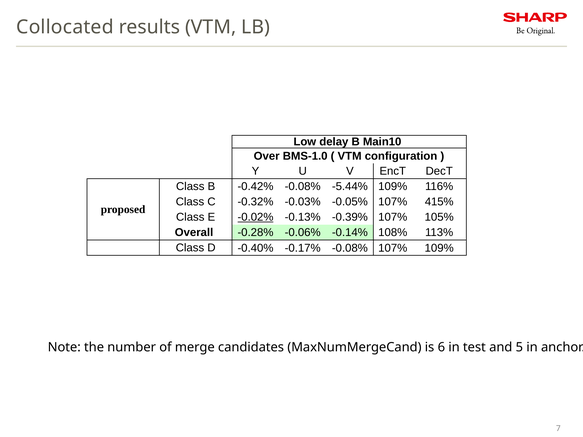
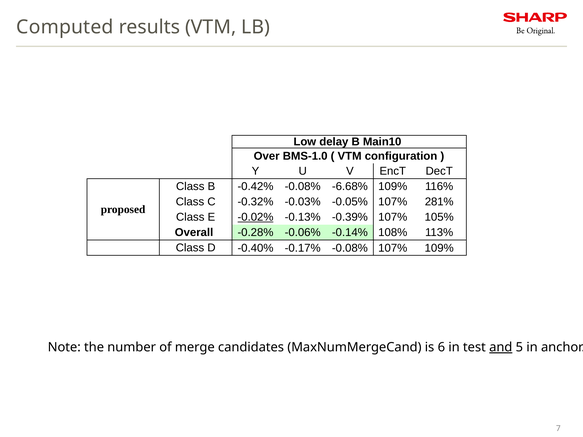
Collocated: Collocated -> Computed
-5.44%: -5.44% -> -6.68%
415%: 415% -> 281%
and underline: none -> present
